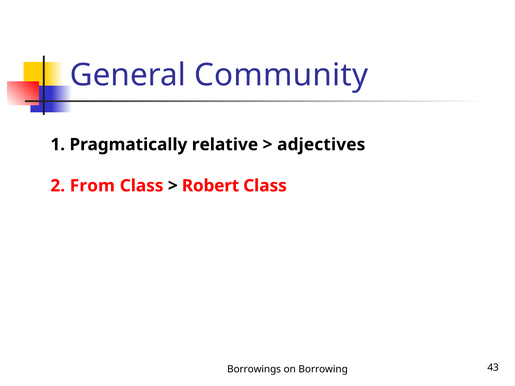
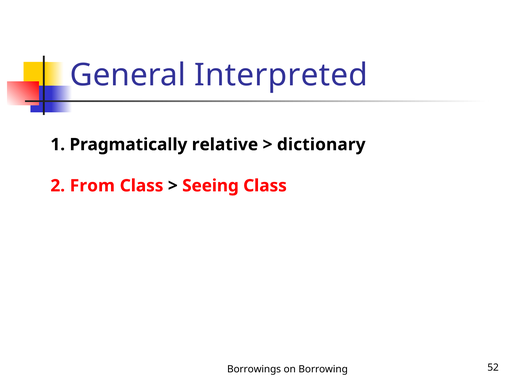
Community: Community -> Interpreted
adjectives: adjectives -> dictionary
Robert: Robert -> Seeing
43: 43 -> 52
